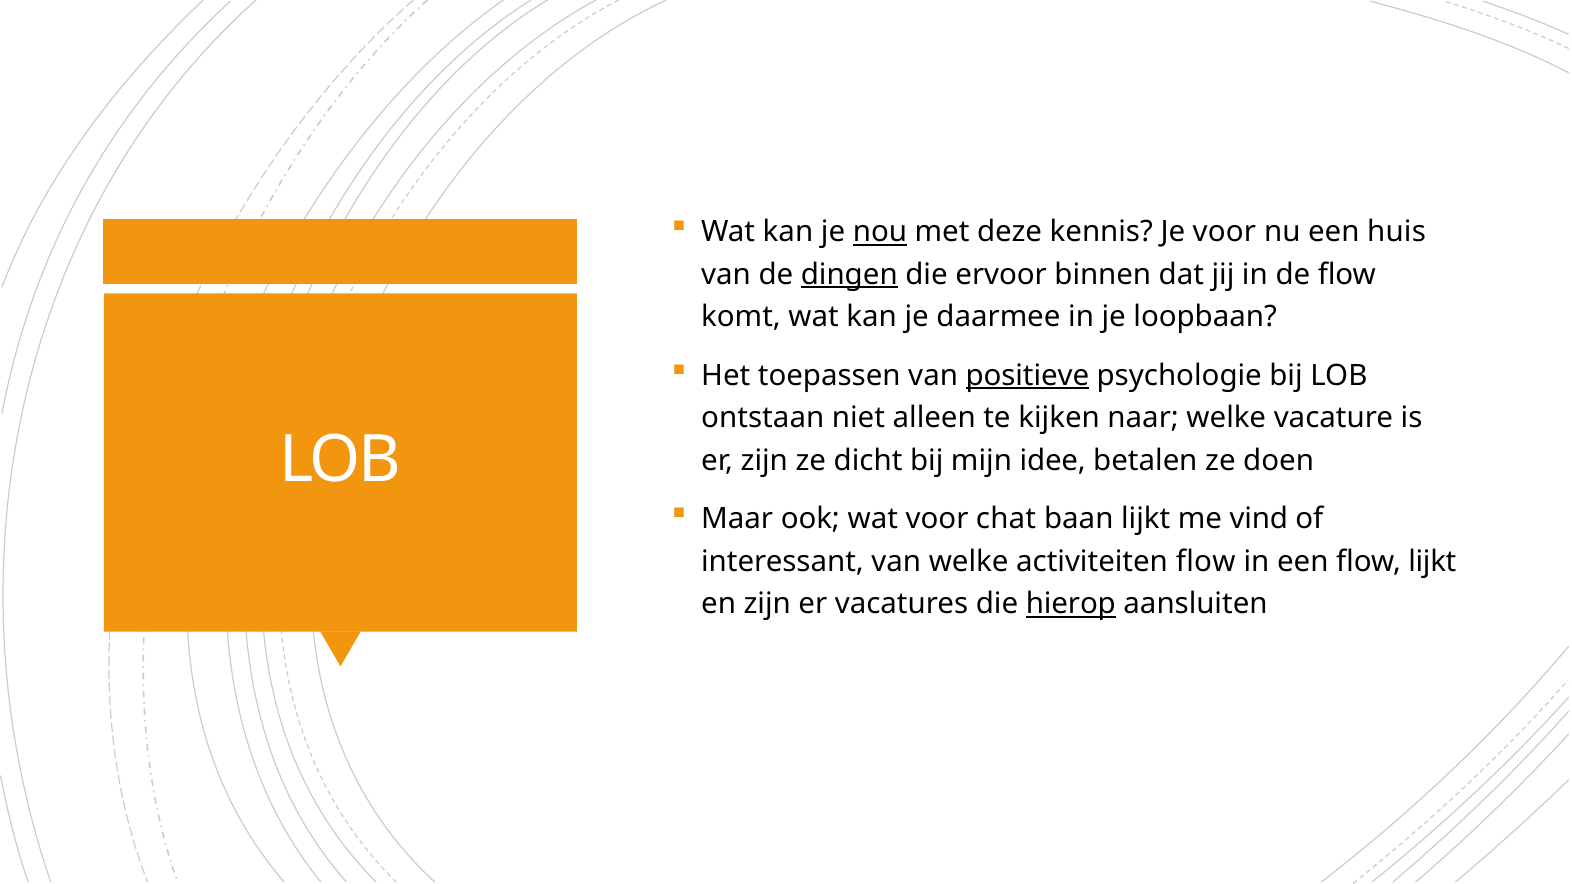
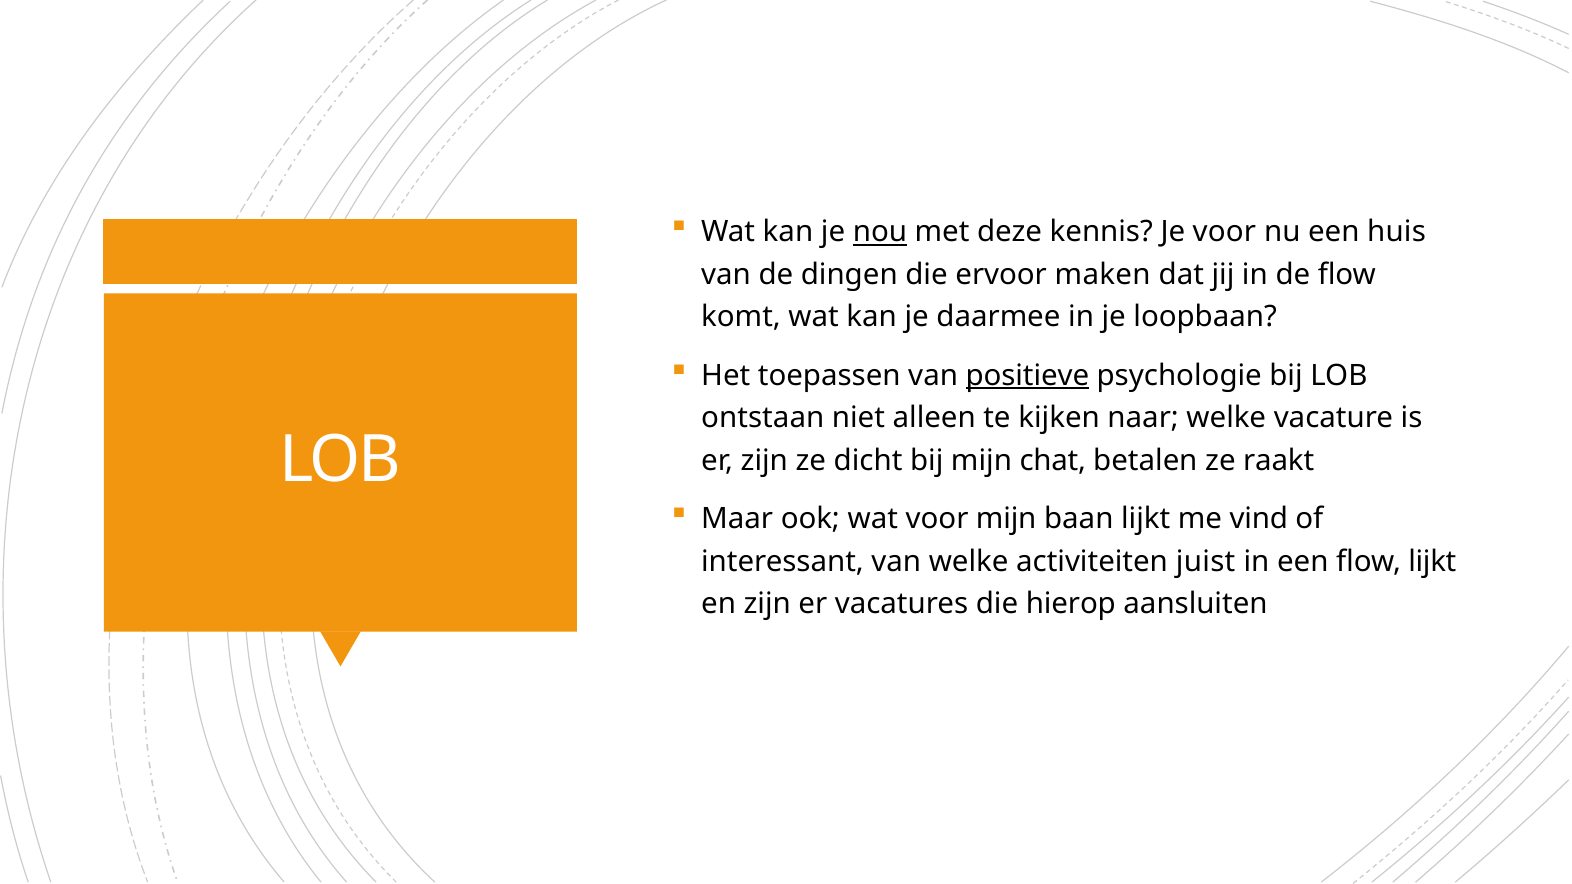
dingen underline: present -> none
binnen: binnen -> maken
idee: idee -> chat
doen: doen -> raakt
voor chat: chat -> mijn
activiteiten flow: flow -> juist
hierop underline: present -> none
